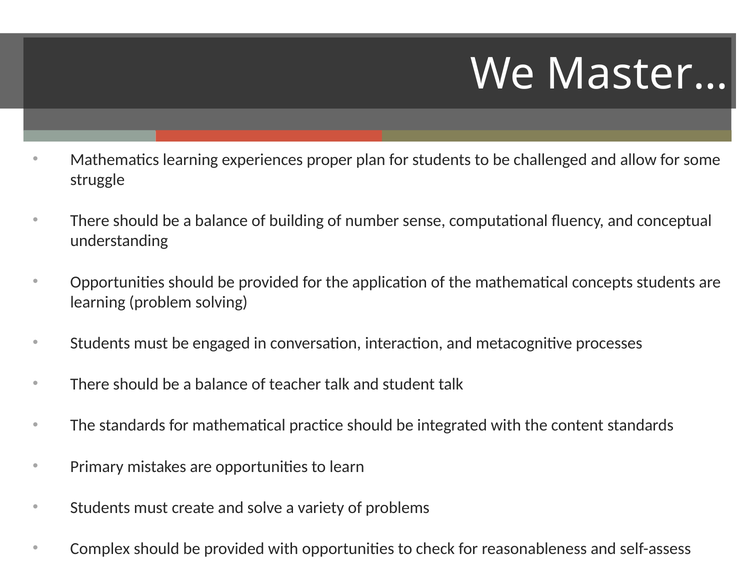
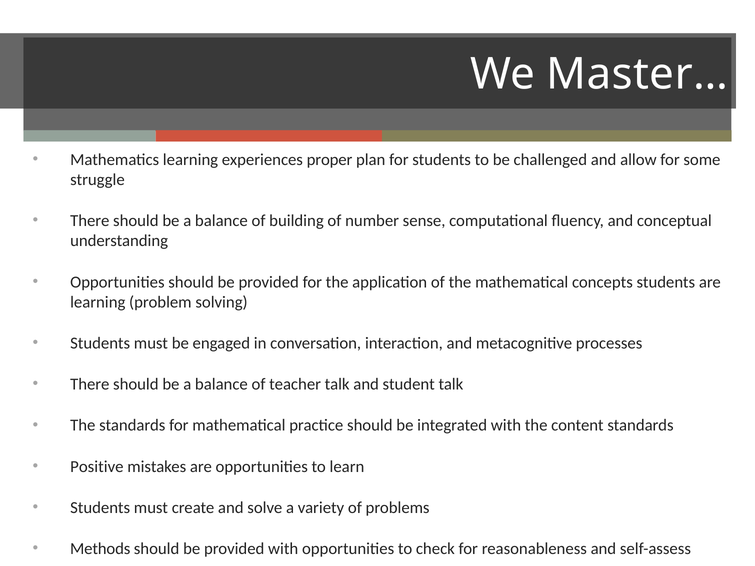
Primary: Primary -> Positive
Complex: Complex -> Methods
